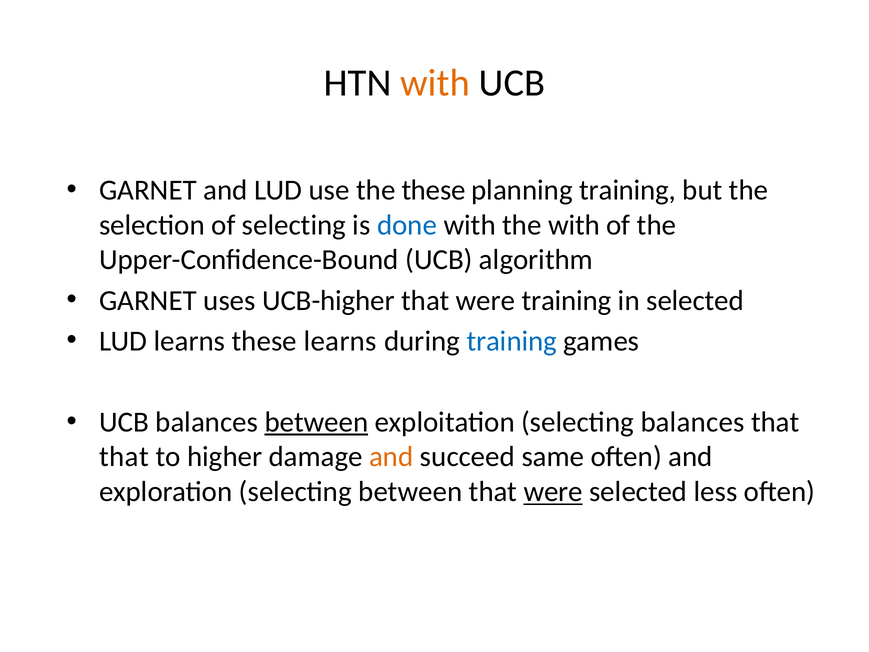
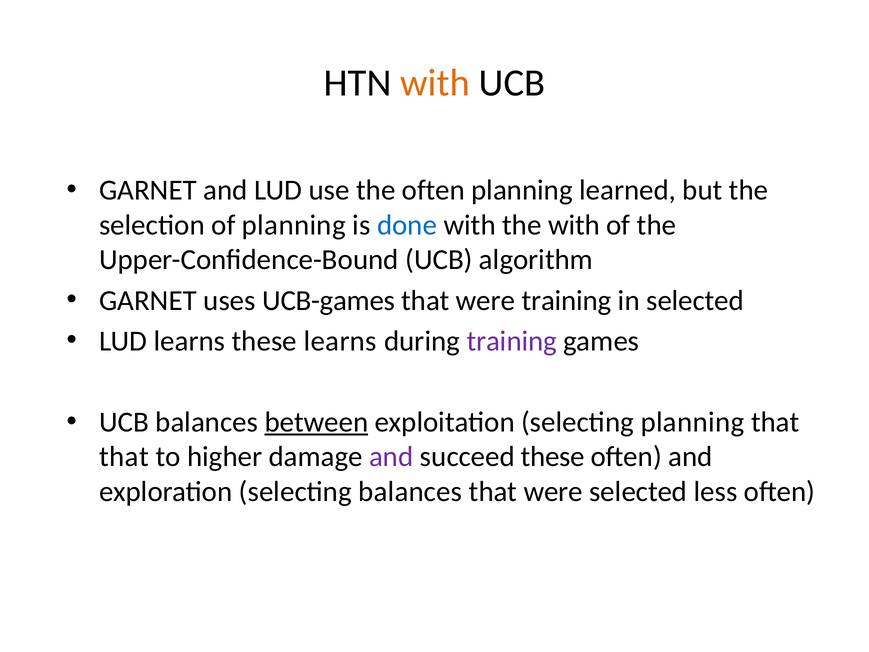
the these: these -> often
planning training: training -> learned
of selecting: selecting -> planning
UCB-higher: UCB-higher -> UCB-games
training at (512, 341) colour: blue -> purple
selecting balances: balances -> planning
and at (391, 457) colour: orange -> purple
succeed same: same -> these
selecting between: between -> balances
were at (553, 491) underline: present -> none
